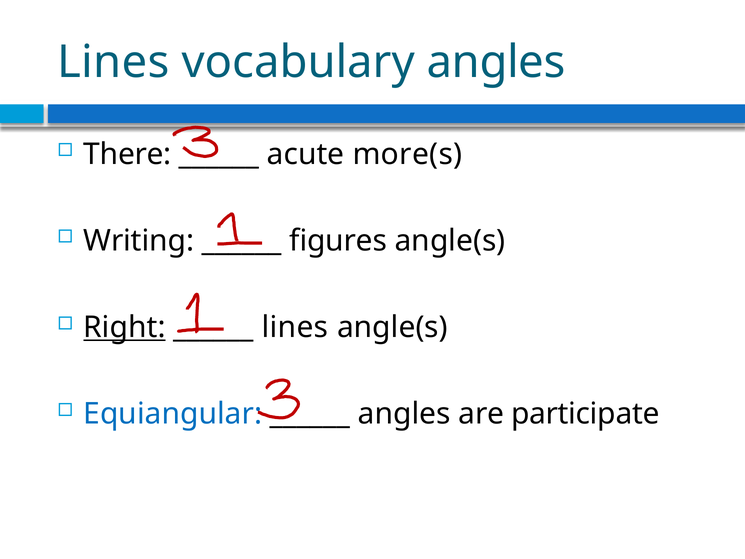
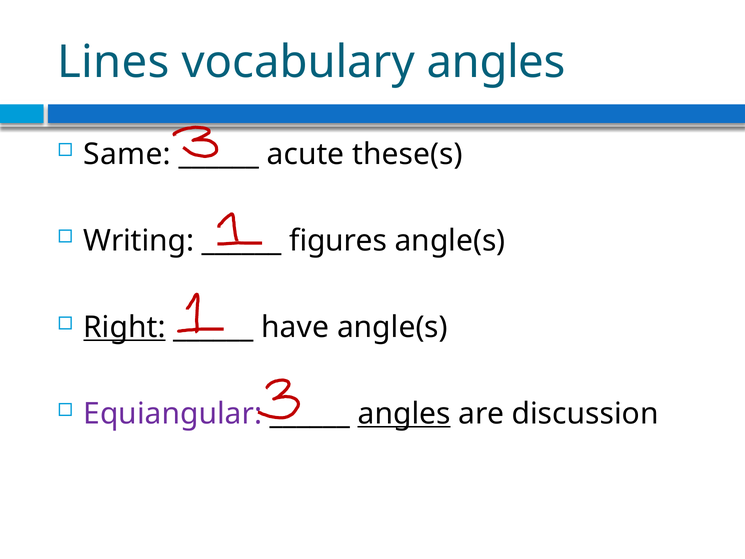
There: There -> Same
more(s: more(s -> these(s
lines at (295, 327): lines -> have
Equiangular colour: blue -> purple
angles at (404, 414) underline: none -> present
participate: participate -> discussion
